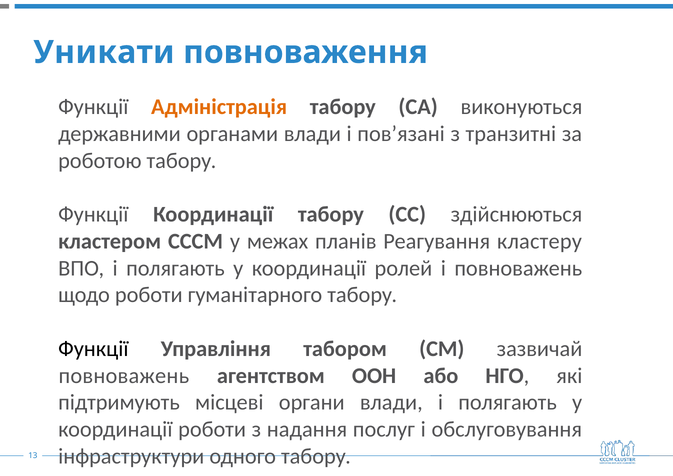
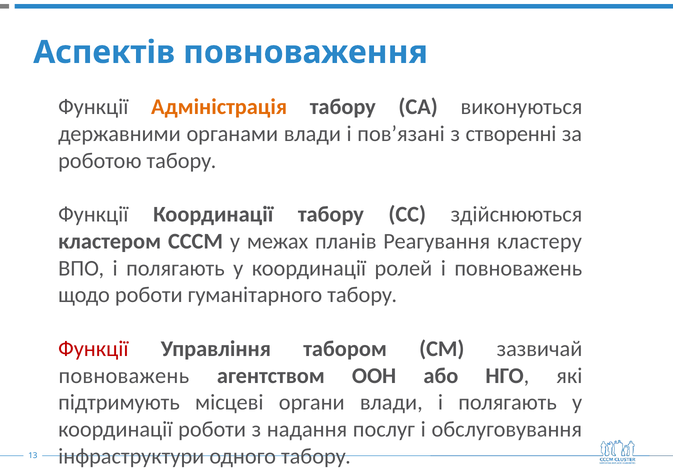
Уникати: Уникати -> Аспектів
транзитні: транзитні -> створенні
Функції at (93, 349) colour: black -> red
